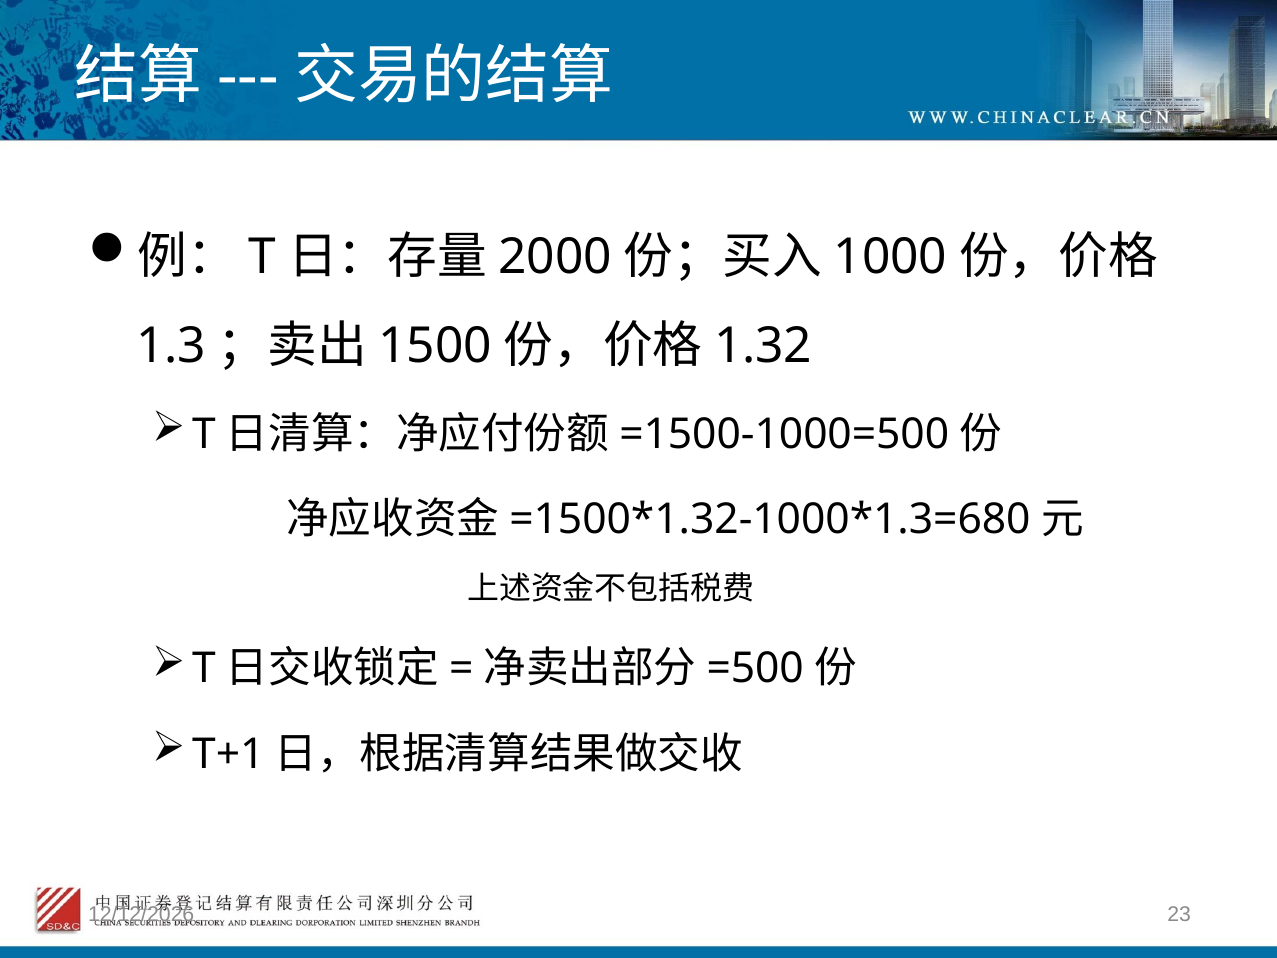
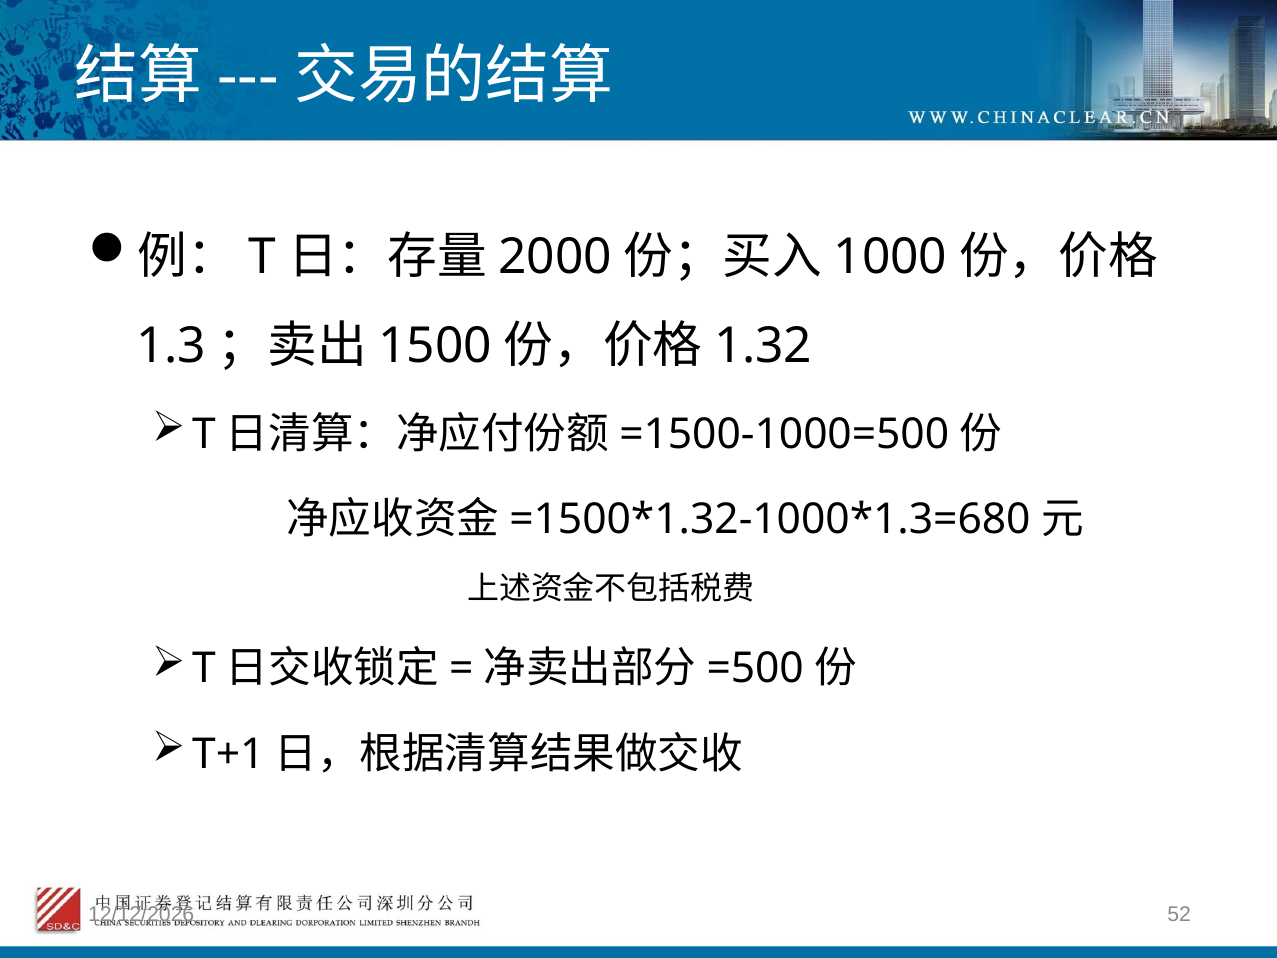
23: 23 -> 52
